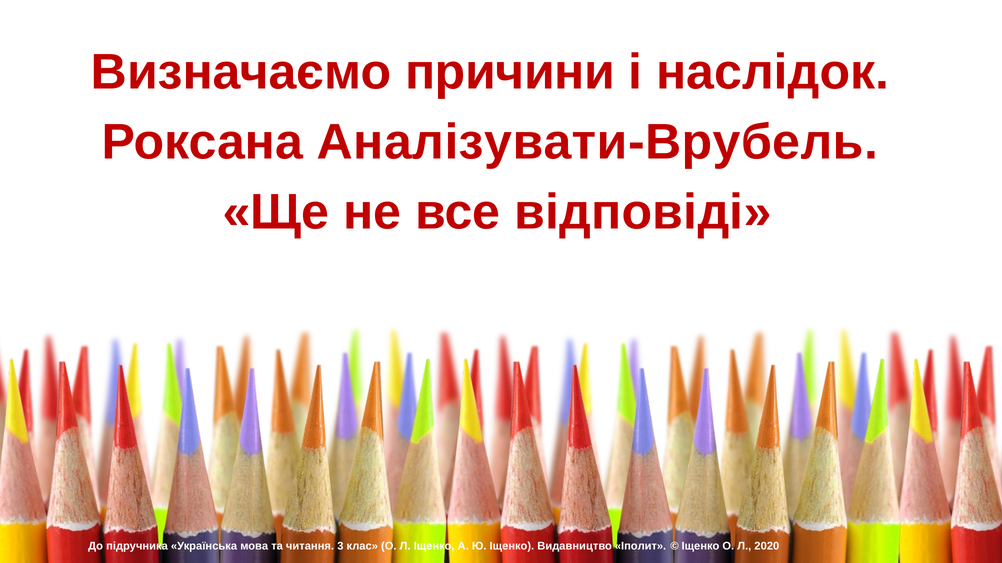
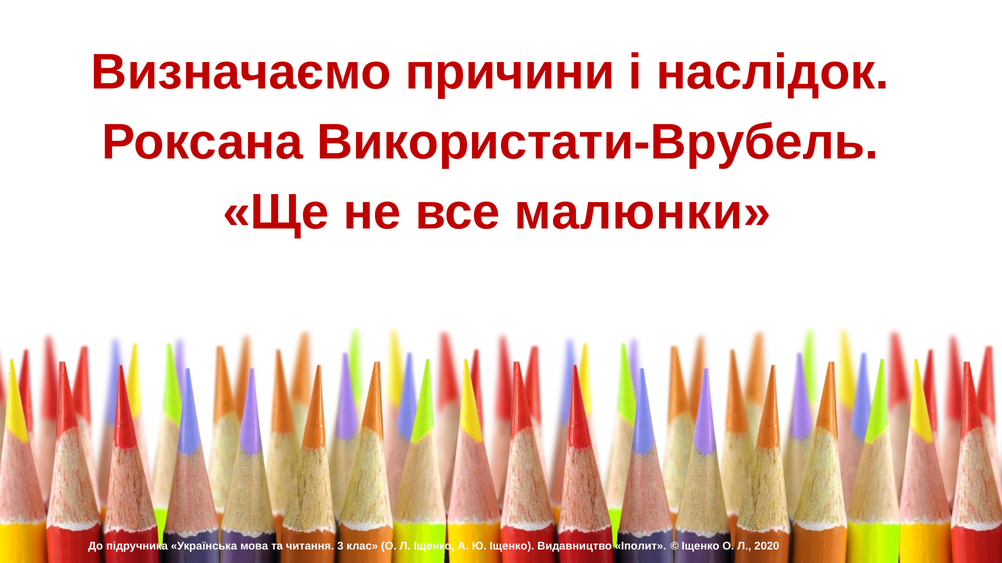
Аналізувати-Врубель: Аналізувати-Врубель -> Використати-Врубель
відповіді: відповіді -> малюнки
